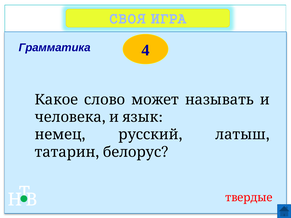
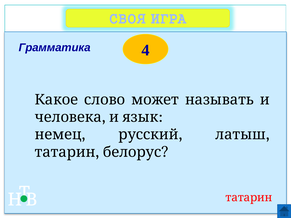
твердые at (249, 198): твердые -> татарин
